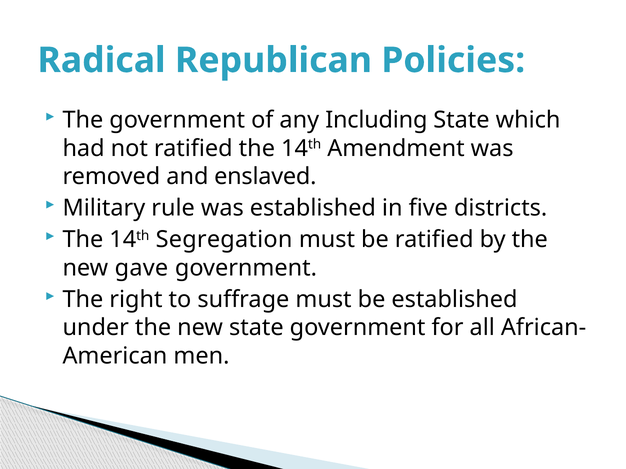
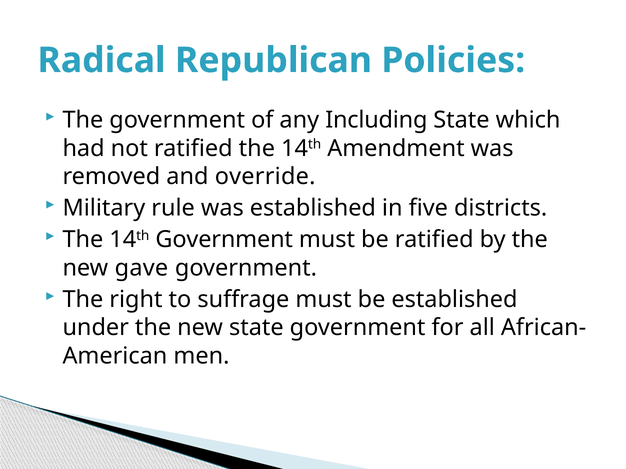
enslaved: enslaved -> override
14th Segregation: Segregation -> Government
